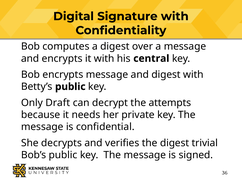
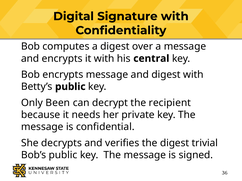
Draft: Draft -> Been
attempts: attempts -> recipient
